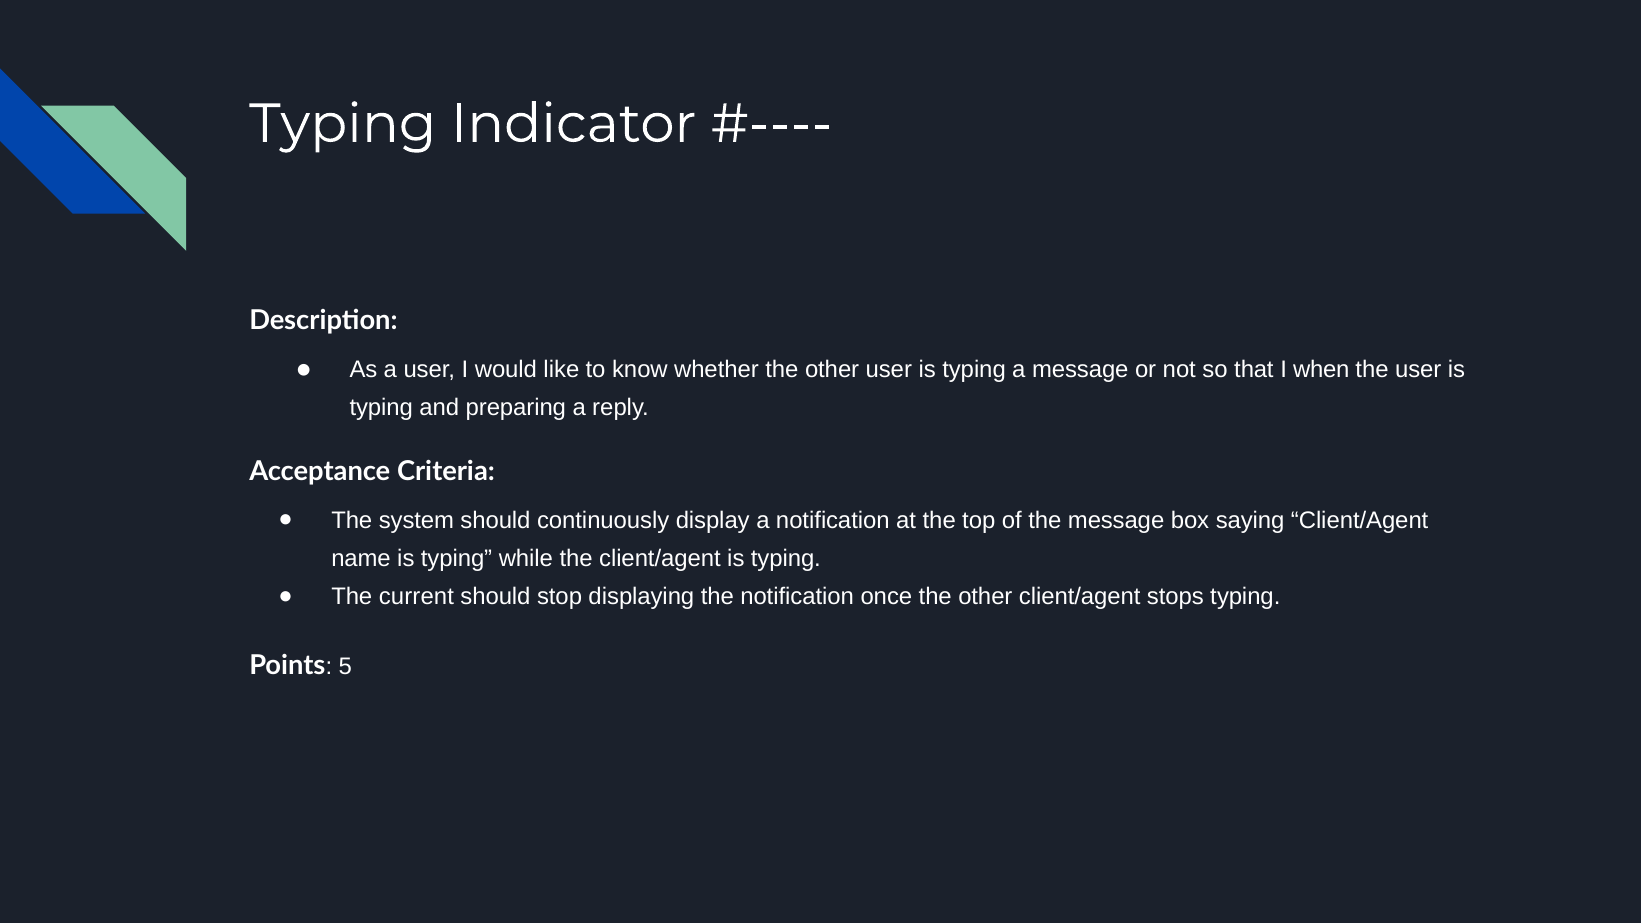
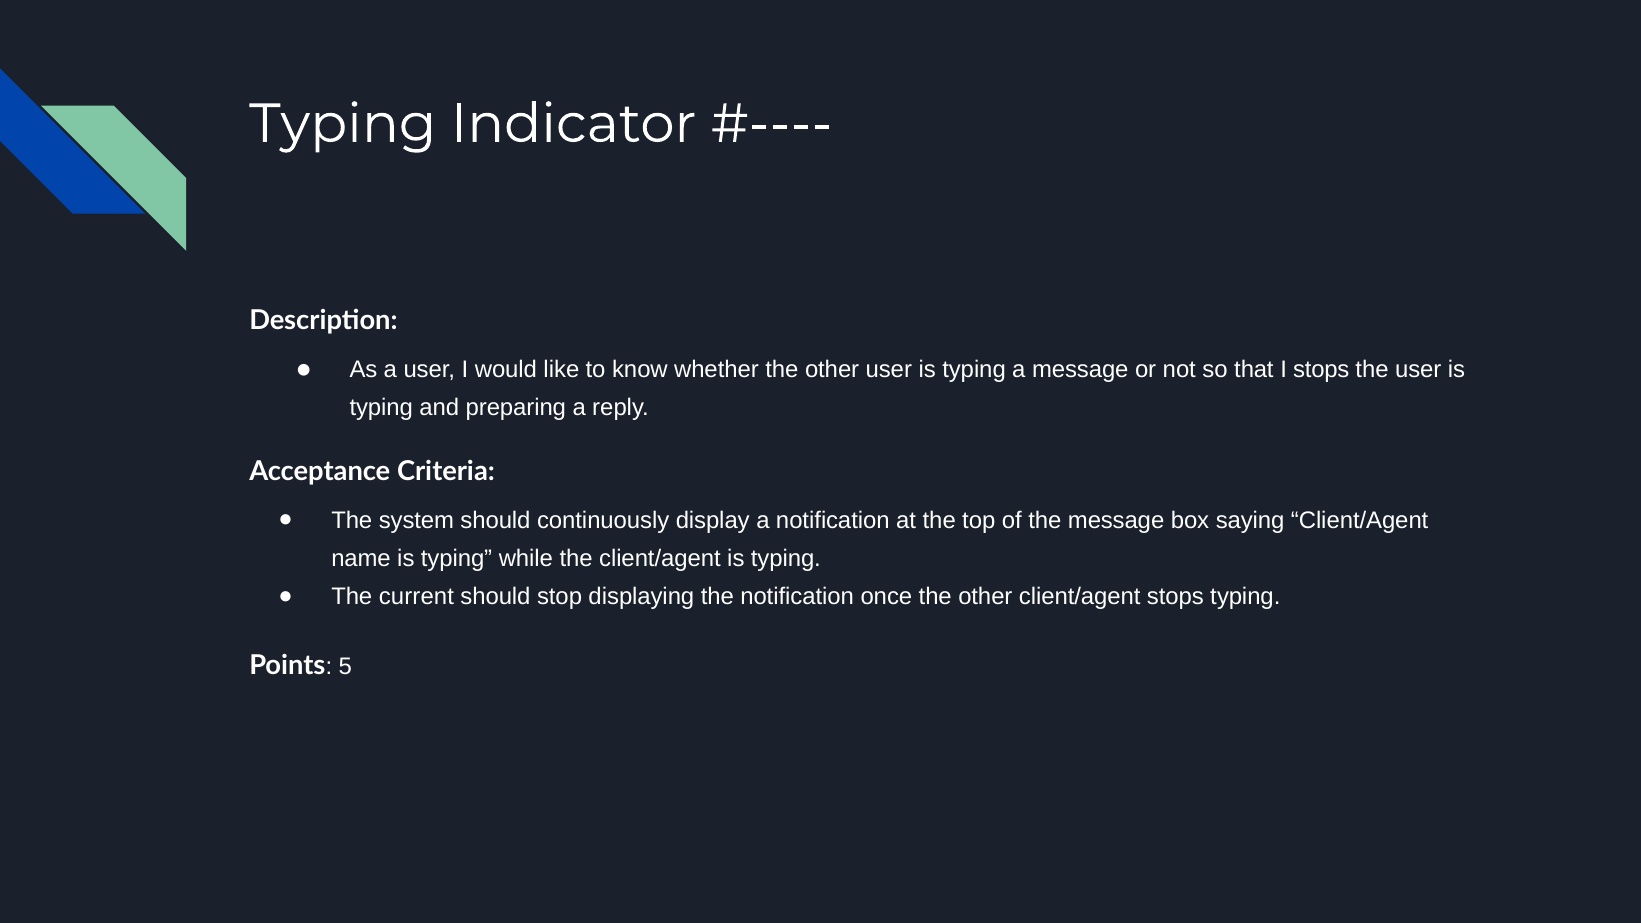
I when: when -> stops
